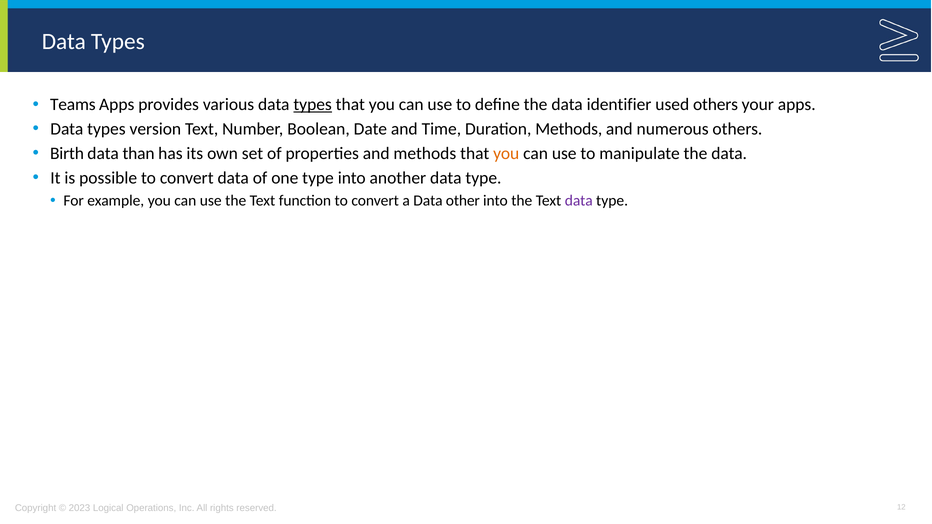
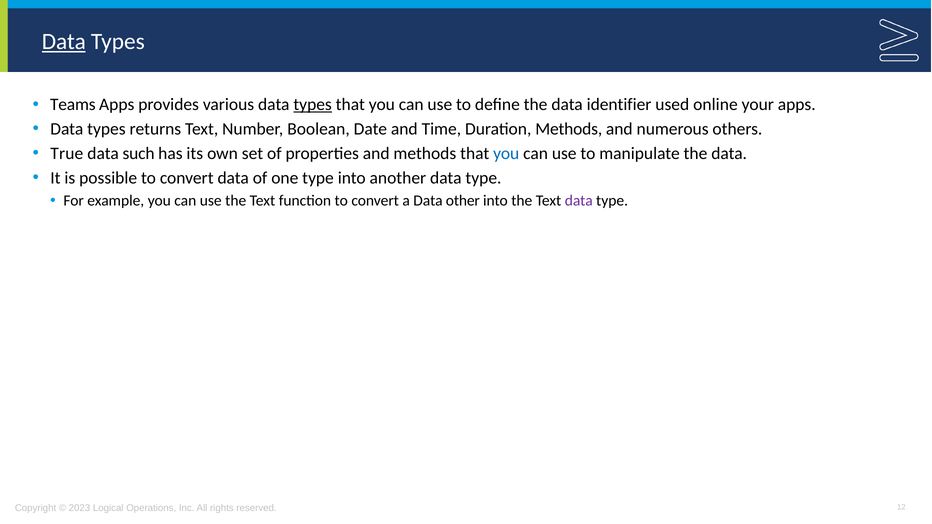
Data at (64, 42) underline: none -> present
used others: others -> online
version: version -> returns
Birth: Birth -> True
than: than -> such
you at (506, 154) colour: orange -> blue
